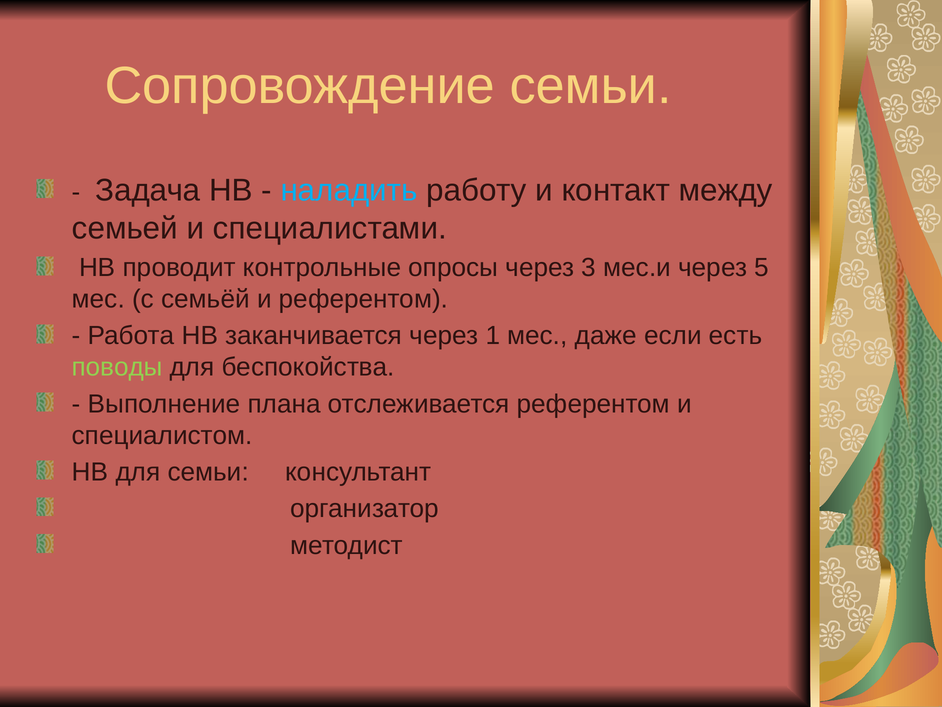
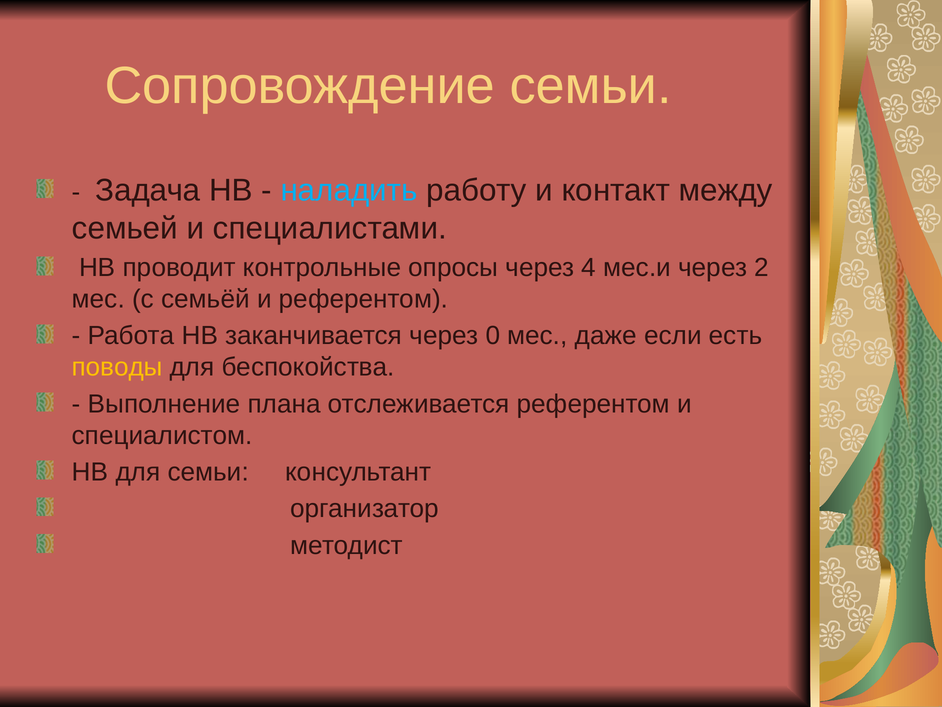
3: 3 -> 4
5: 5 -> 2
1: 1 -> 0
поводы colour: light green -> yellow
